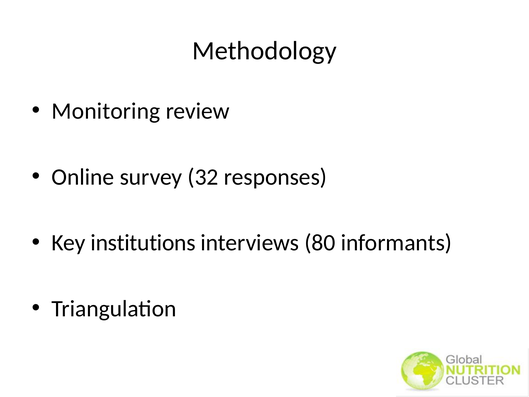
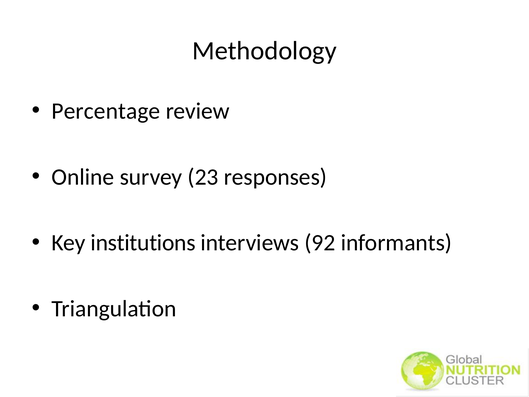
Monitoring: Monitoring -> Percentage
32: 32 -> 23
80: 80 -> 92
